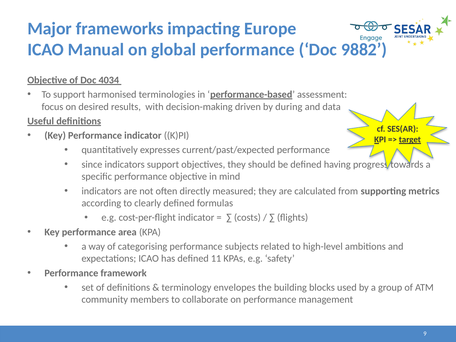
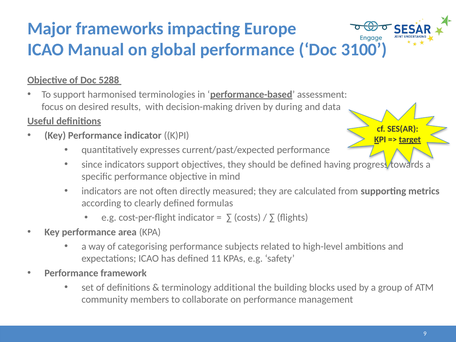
9882: 9882 -> 3100
4034: 4034 -> 5288
envelopes: envelopes -> additional
